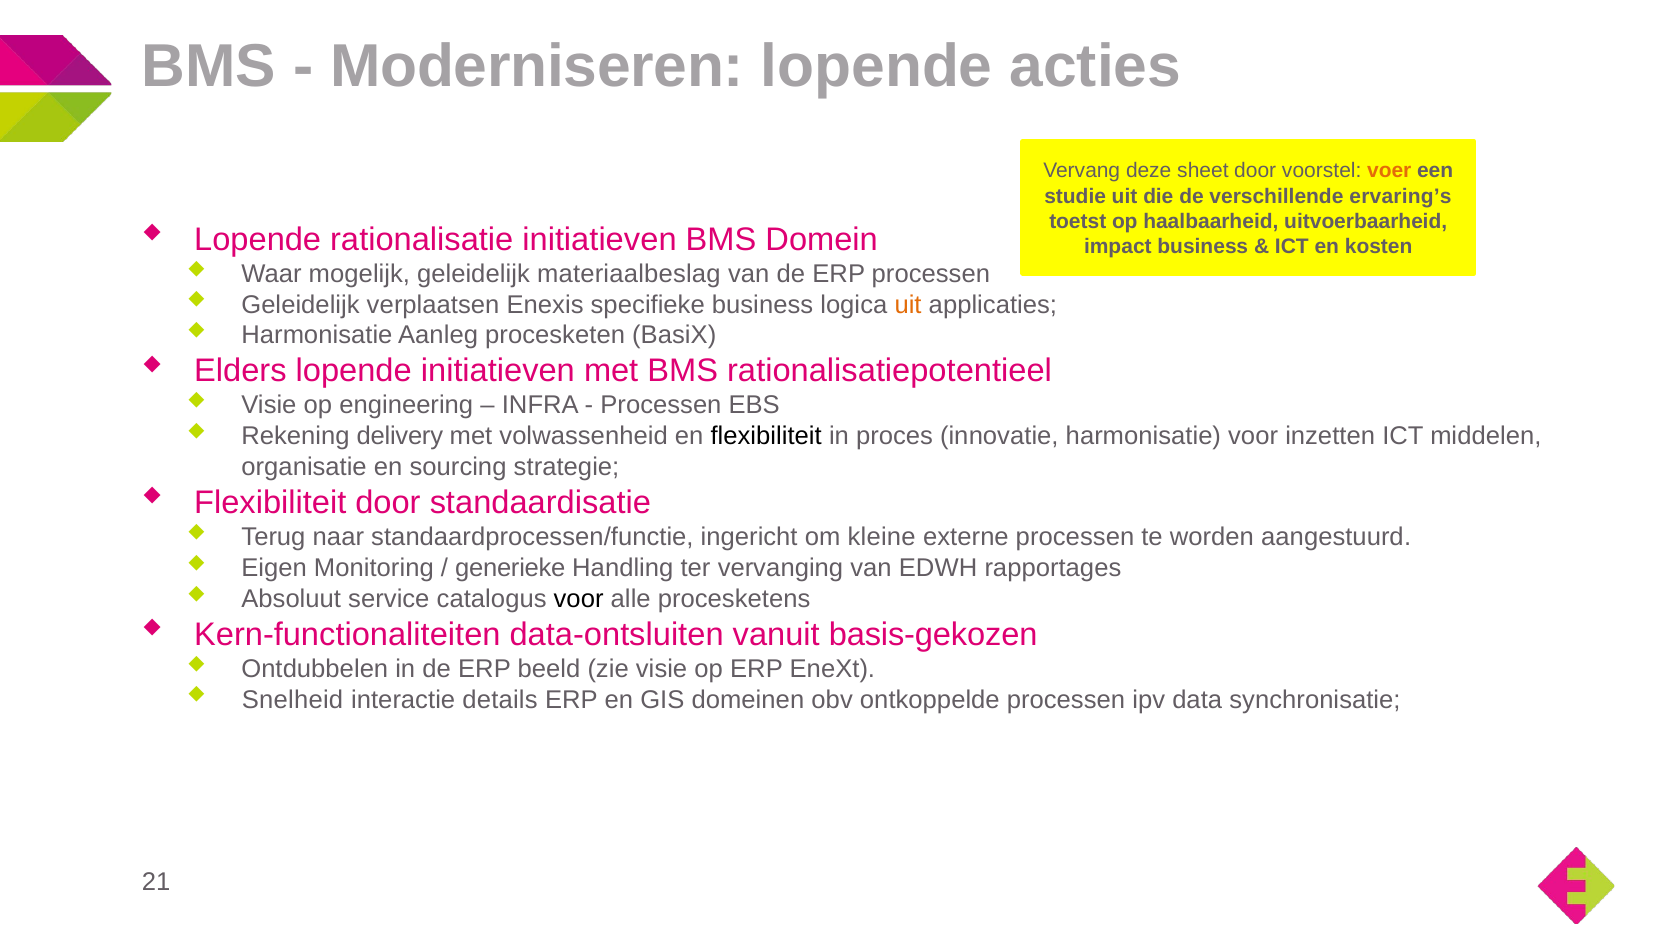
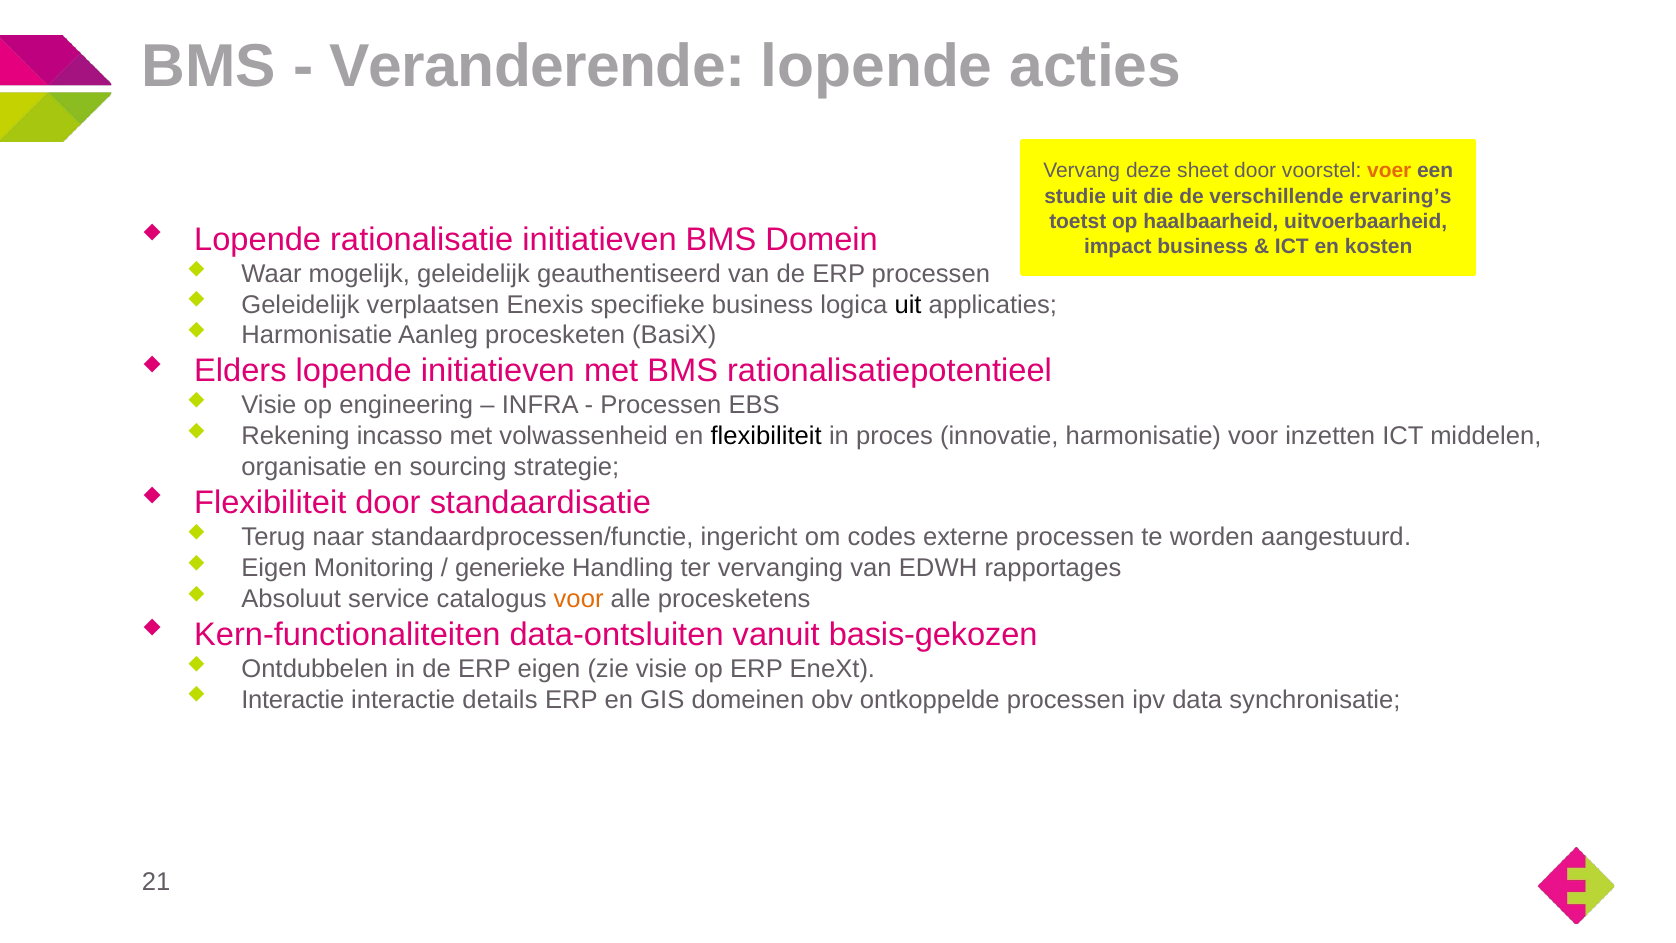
Moderniseren: Moderniseren -> Veranderende
materiaalbeslag: materiaalbeslag -> geauthentiseerd
uit at (908, 305) colour: orange -> black
delivery: delivery -> incasso
kleine: kleine -> codes
voor at (579, 599) colour: black -> orange
ERP beeld: beeld -> eigen
Snelheid at (293, 699): Snelheid -> Interactie
